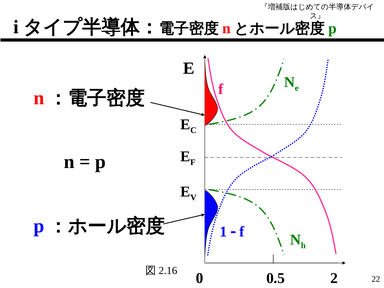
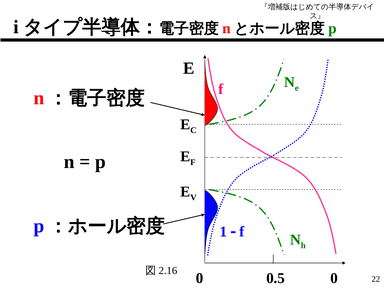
0 2: 2 -> 0
